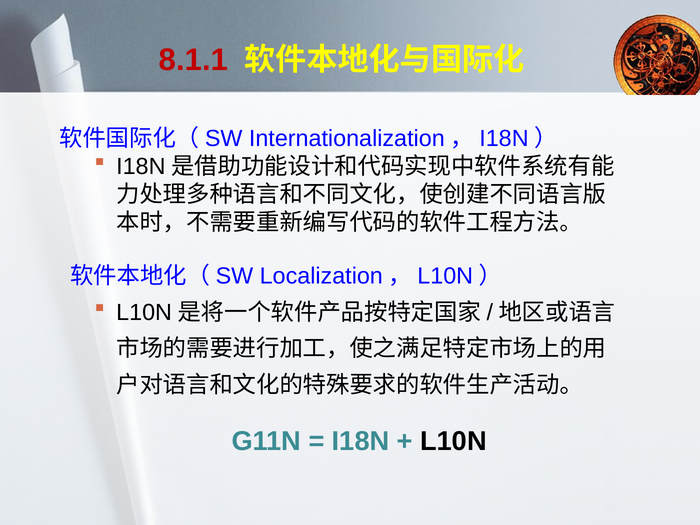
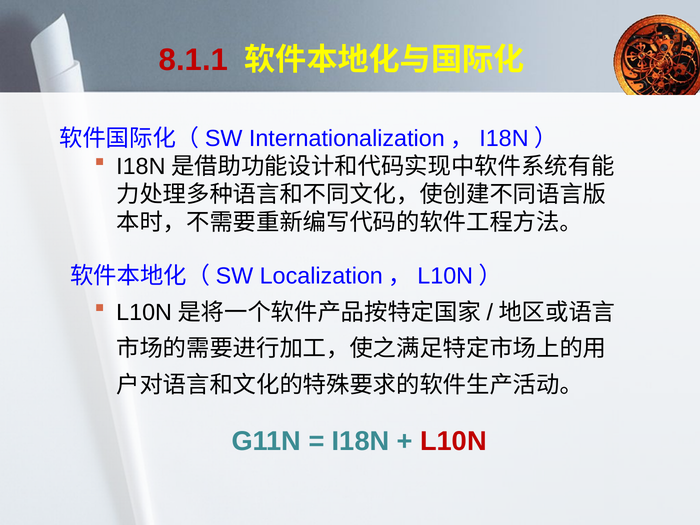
L10N colour: black -> red
